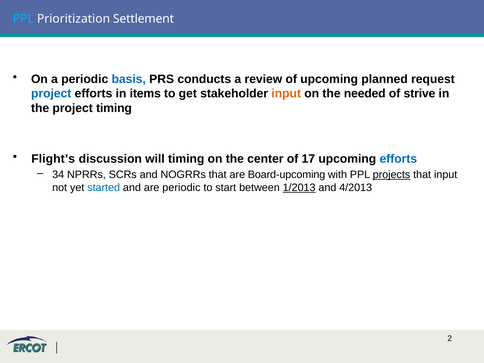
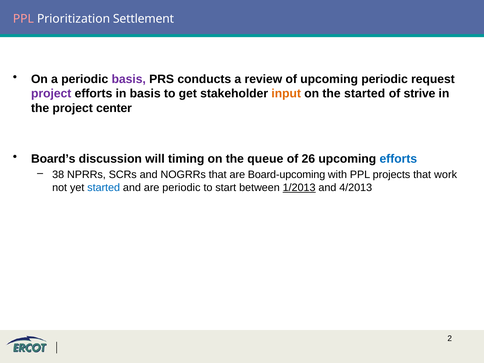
PPL at (23, 19) colour: light blue -> pink
basis at (129, 79) colour: blue -> purple
upcoming planned: planned -> periodic
project at (51, 94) colour: blue -> purple
in items: items -> basis
the needed: needed -> started
project timing: timing -> center
Flight’s: Flight’s -> Board’s
center: center -> queue
17: 17 -> 26
34: 34 -> 38
projects underline: present -> none
that input: input -> work
